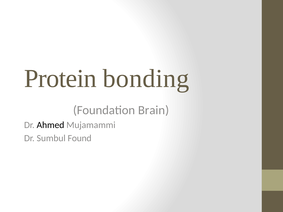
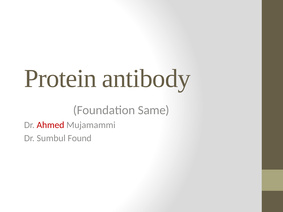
bonding: bonding -> antibody
Brain: Brain -> Same
Ahmed colour: black -> red
